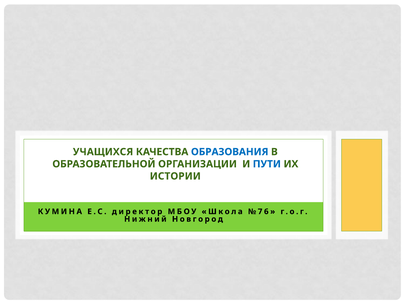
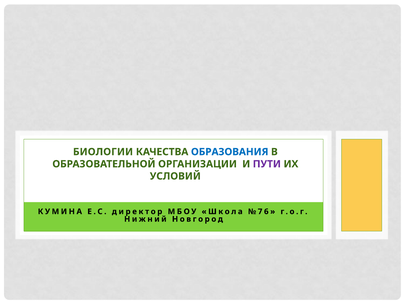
УЧАЩИХСЯ: УЧАЩИХСЯ -> БИОЛОГИИ
ПУТИ colour: blue -> purple
ИСТОРИИ: ИСТОРИИ -> УСЛОВИЙ
